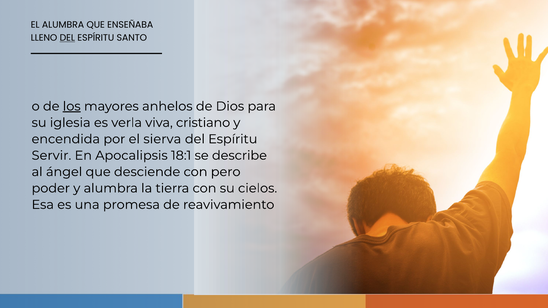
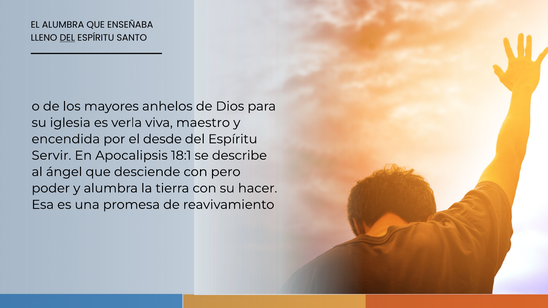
los underline: present -> none
cristiano: cristiano -> maestro
sierva: sierva -> desde
cielos: cielos -> hacer
